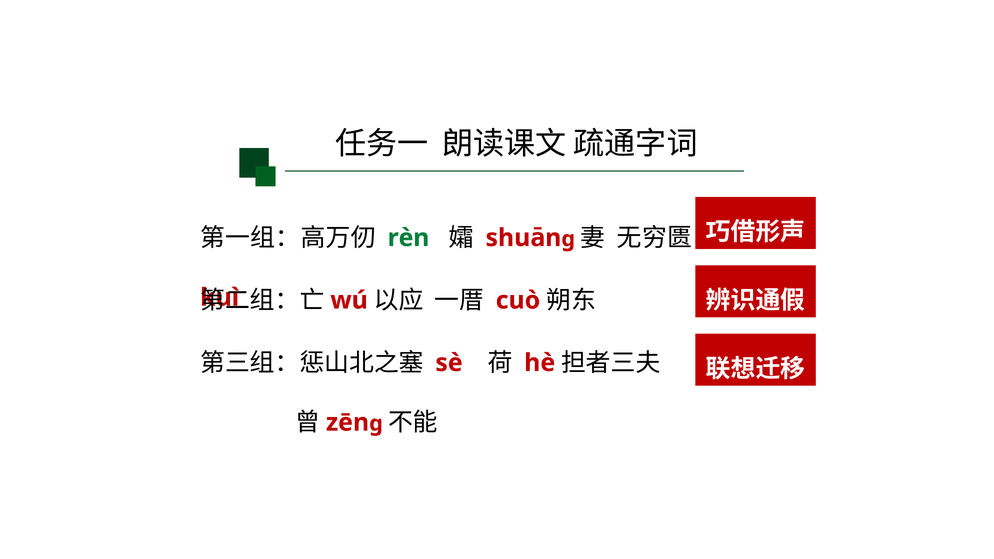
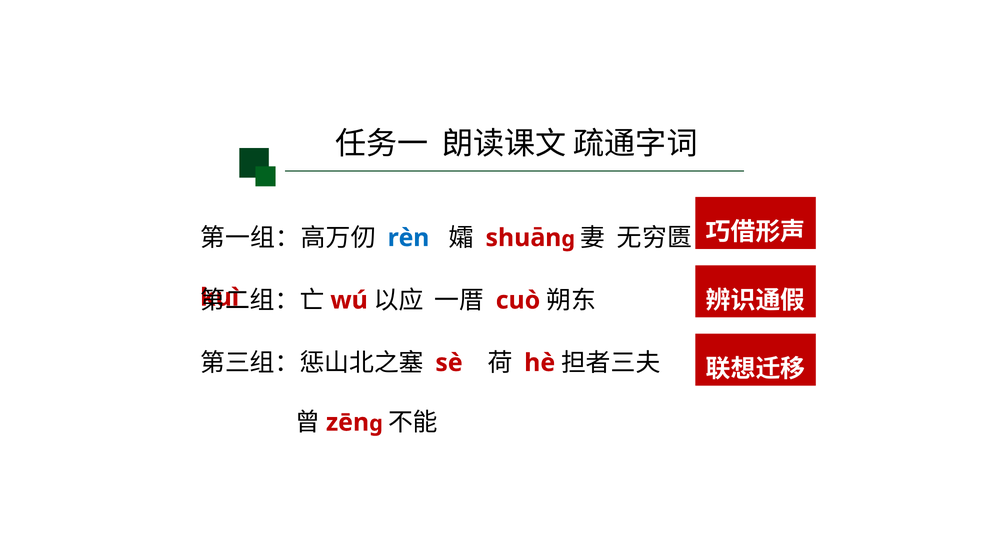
rèn colour: green -> blue
